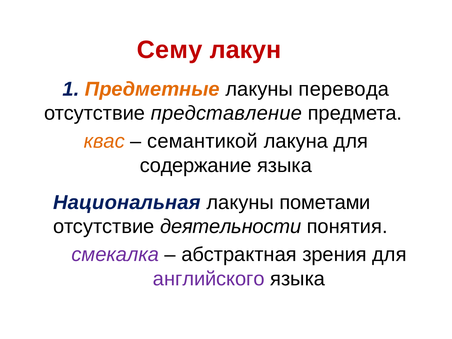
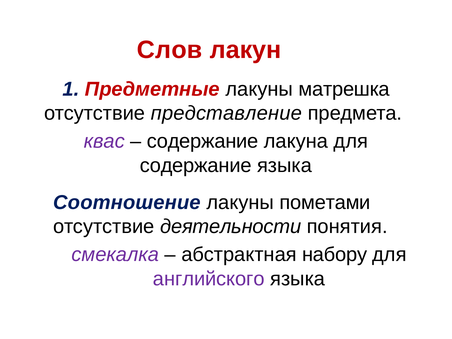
Сему: Сему -> Слов
Предметные colour: orange -> red
перевода: перевода -> матрешка
квас colour: orange -> purple
семантикой at (202, 141): семантикой -> содержание
Национальная: Национальная -> Соотношение
зрения: зрения -> набору
